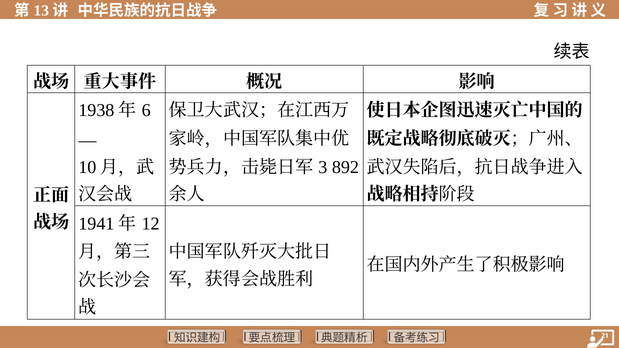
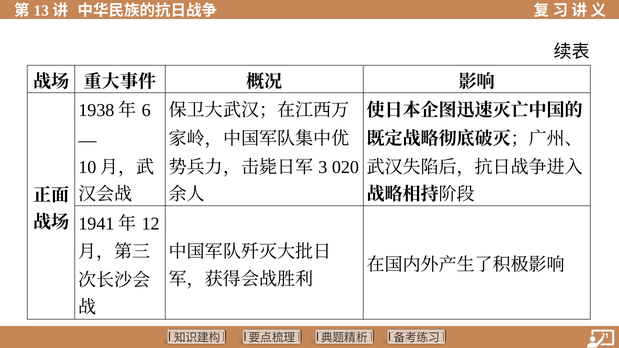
892: 892 -> 020
